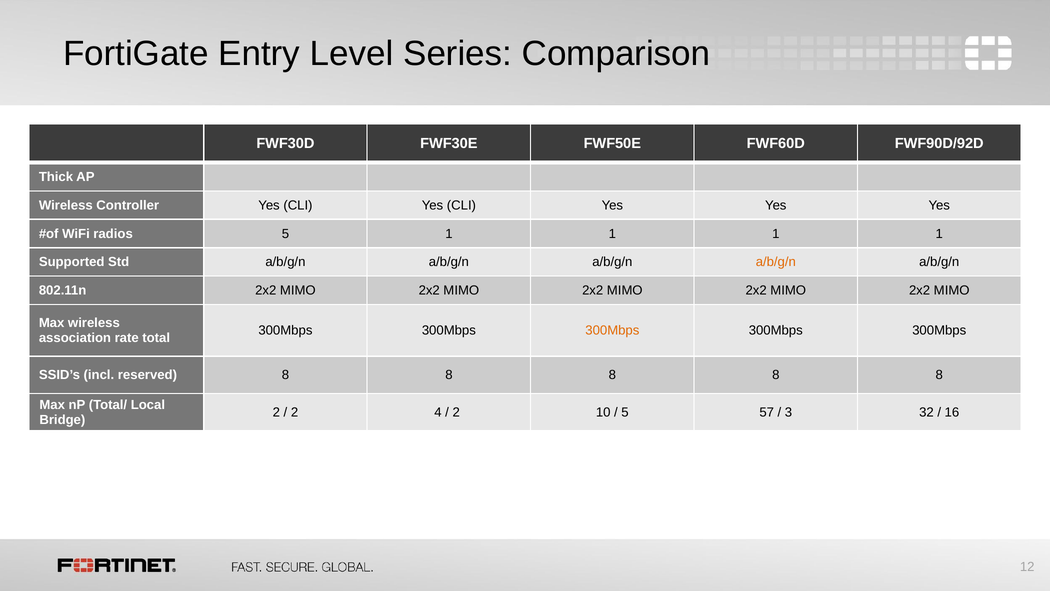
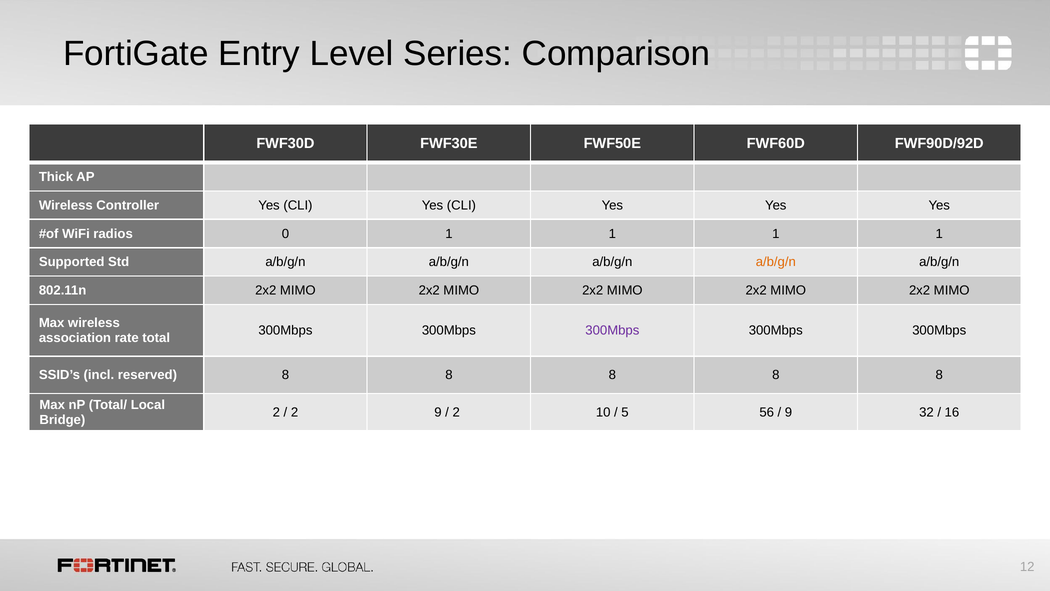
radios 5: 5 -> 0
300Mbps at (612, 330) colour: orange -> purple
2 4: 4 -> 9
57: 57 -> 56
3 at (788, 412): 3 -> 9
